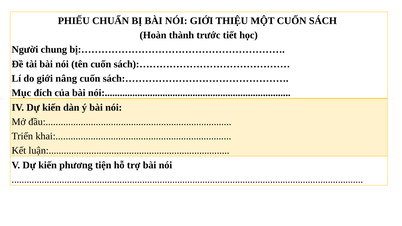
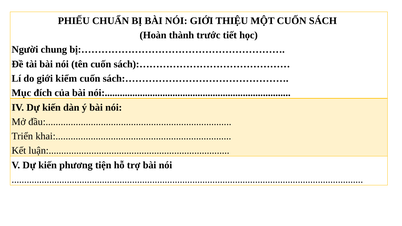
nâng: nâng -> kiểm
